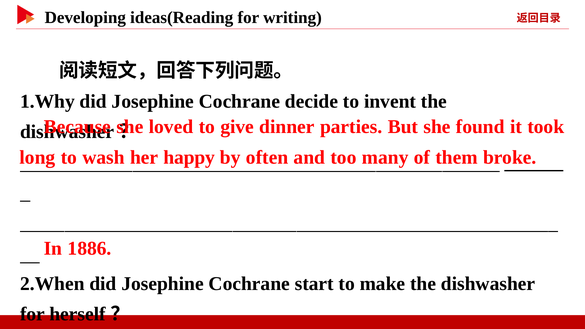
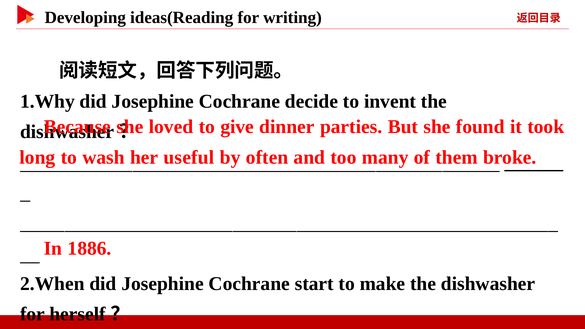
happy: happy -> useful
